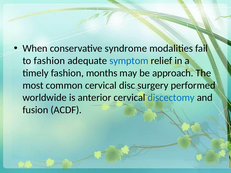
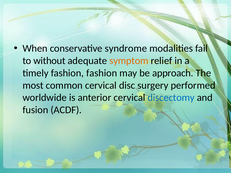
to fashion: fashion -> without
symptom colour: blue -> orange
fashion months: months -> fashion
